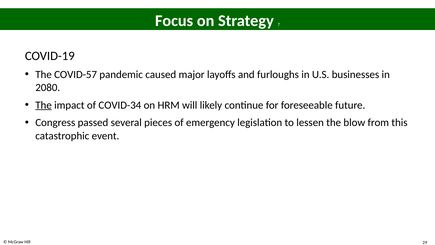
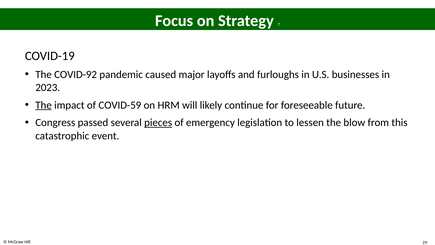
COVID-57: COVID-57 -> COVID-92
2080: 2080 -> 2023
COVID-34: COVID-34 -> COVID-59
pieces underline: none -> present
